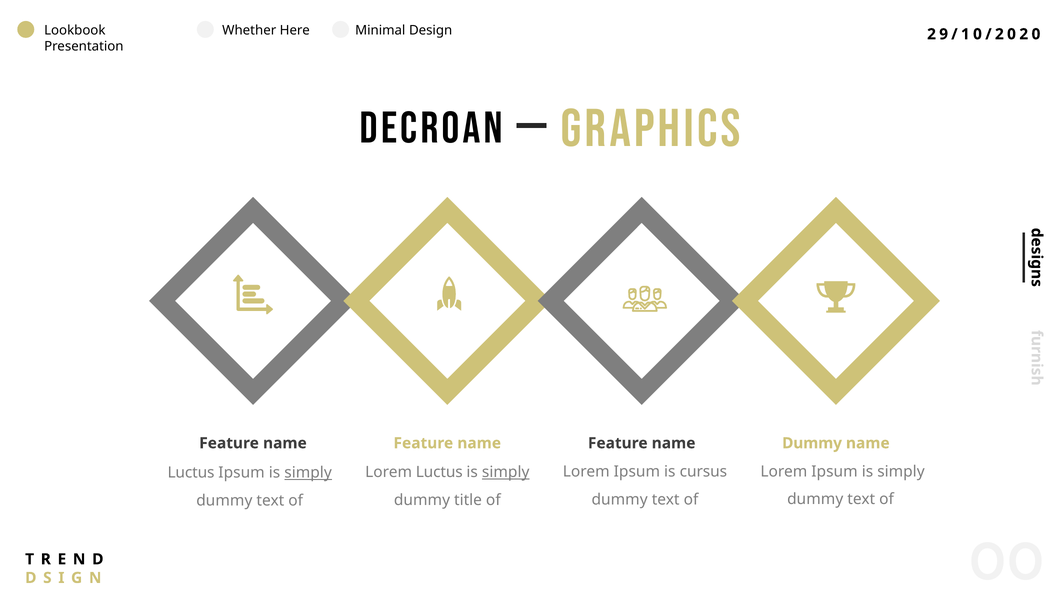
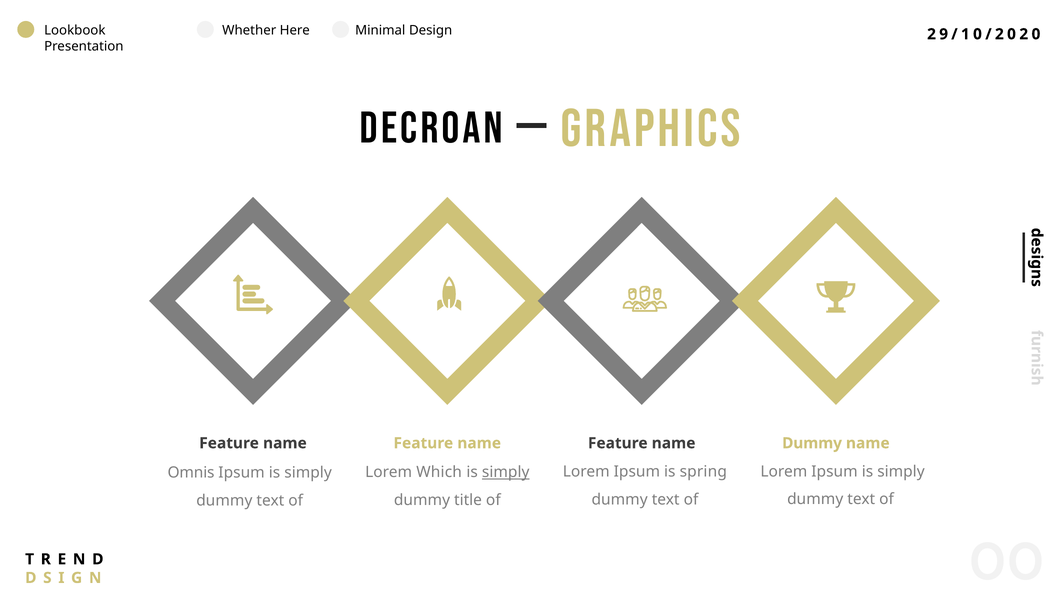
cursus: cursus -> spring
Lorem Luctus: Luctus -> Which
Luctus at (191, 473): Luctus -> Omnis
simply at (308, 473) underline: present -> none
